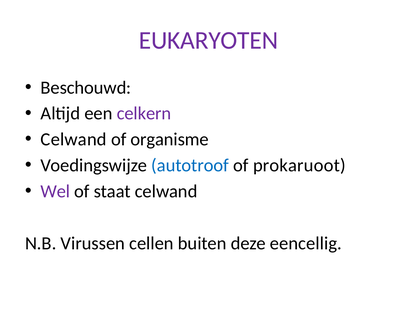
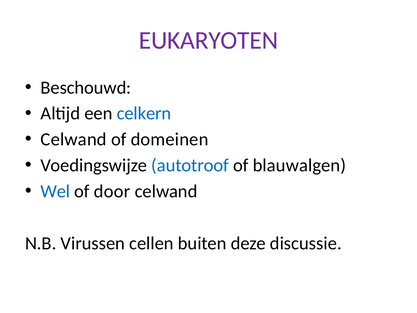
celkern colour: purple -> blue
organisme: organisme -> domeinen
prokaruoot: prokaruoot -> blauwalgen
Wel colour: purple -> blue
staat: staat -> door
eencellig: eencellig -> discussie
